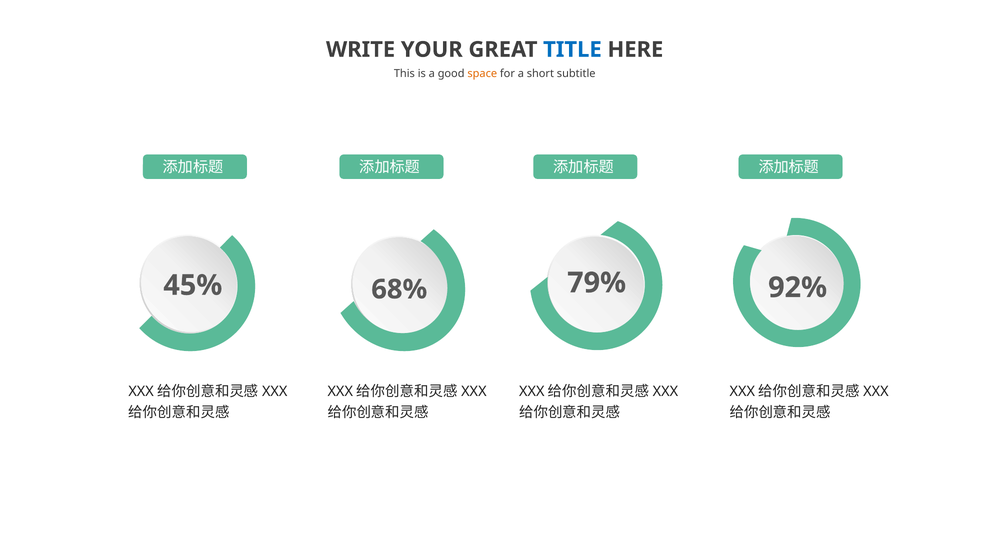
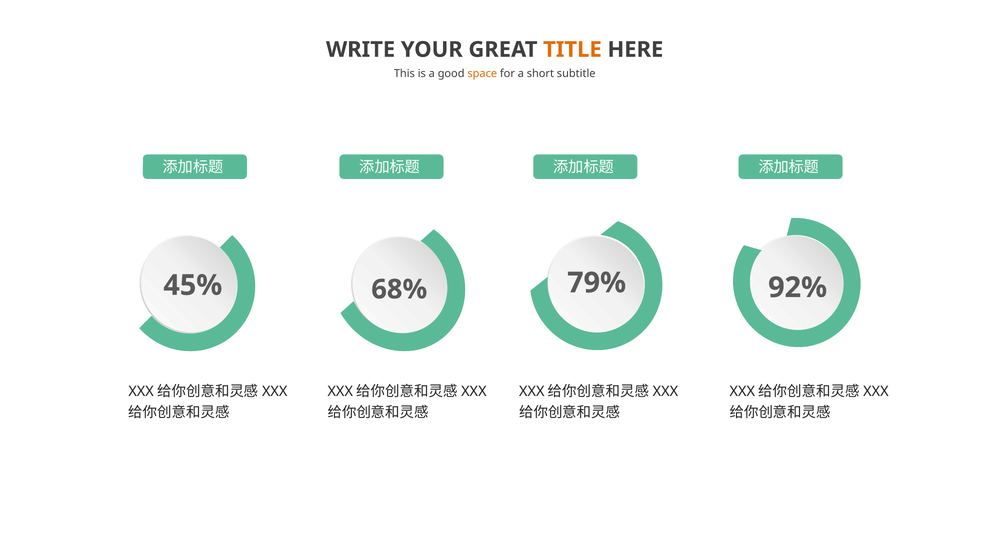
TITLE colour: blue -> orange
